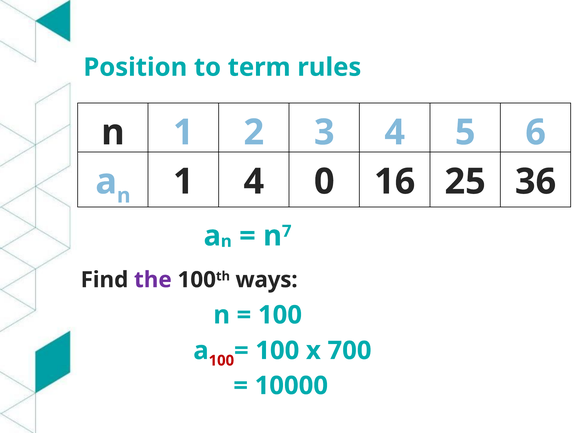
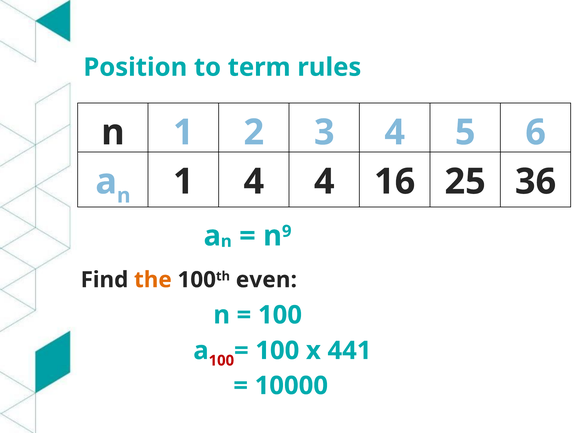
4 0: 0 -> 4
7: 7 -> 9
the colour: purple -> orange
ways: ways -> even
700: 700 -> 441
